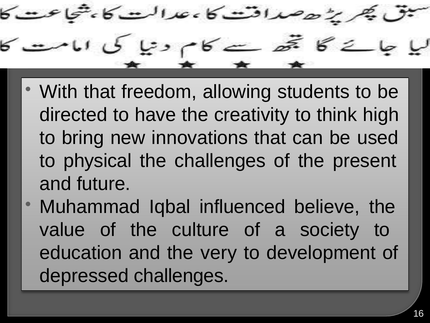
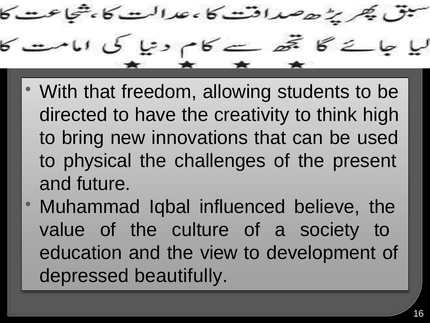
very: very -> view
depressed challenges: challenges -> beautifully
